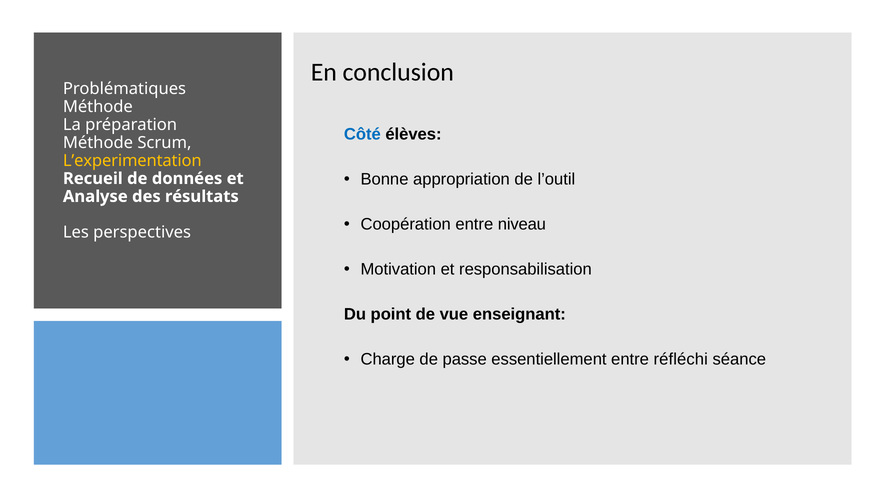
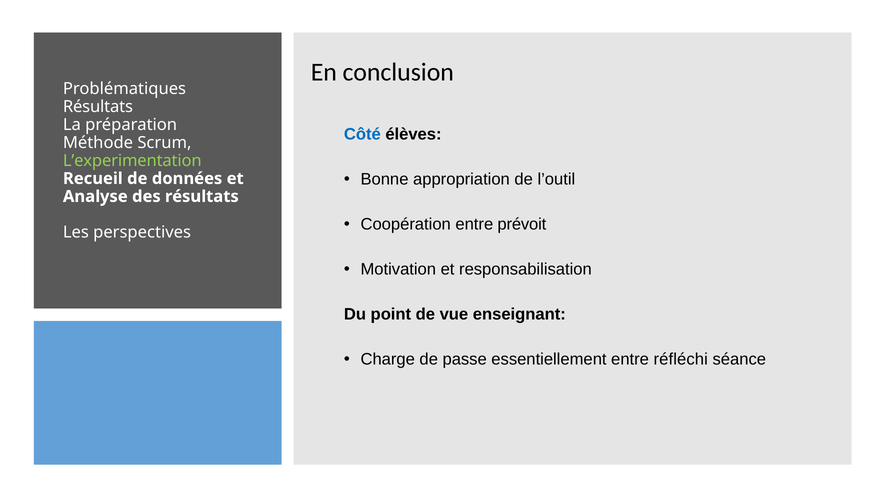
Méthode at (98, 107): Méthode -> Résultats
L’experimentation colour: yellow -> light green
niveau: niveau -> prévoit
